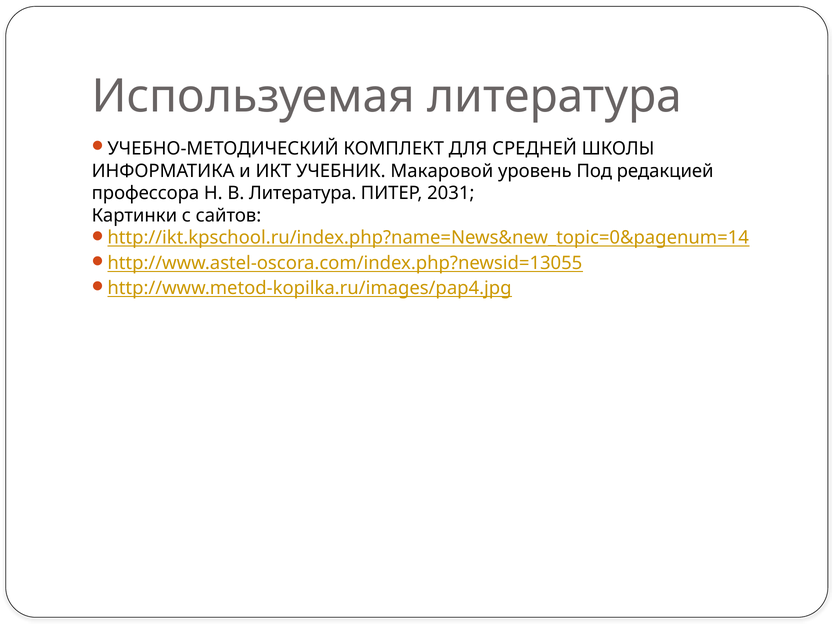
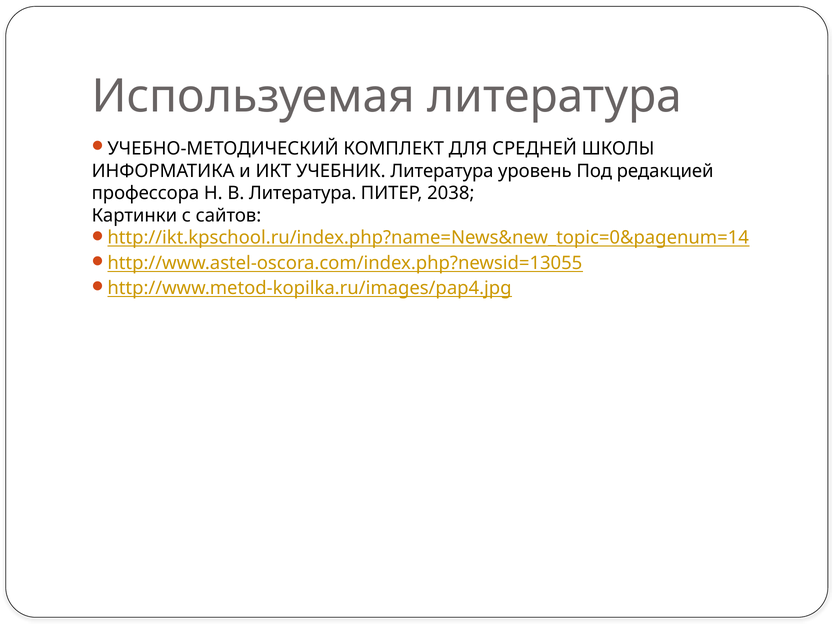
УЧЕБНИК Макаровой: Макаровой -> Литература
2031: 2031 -> 2038
